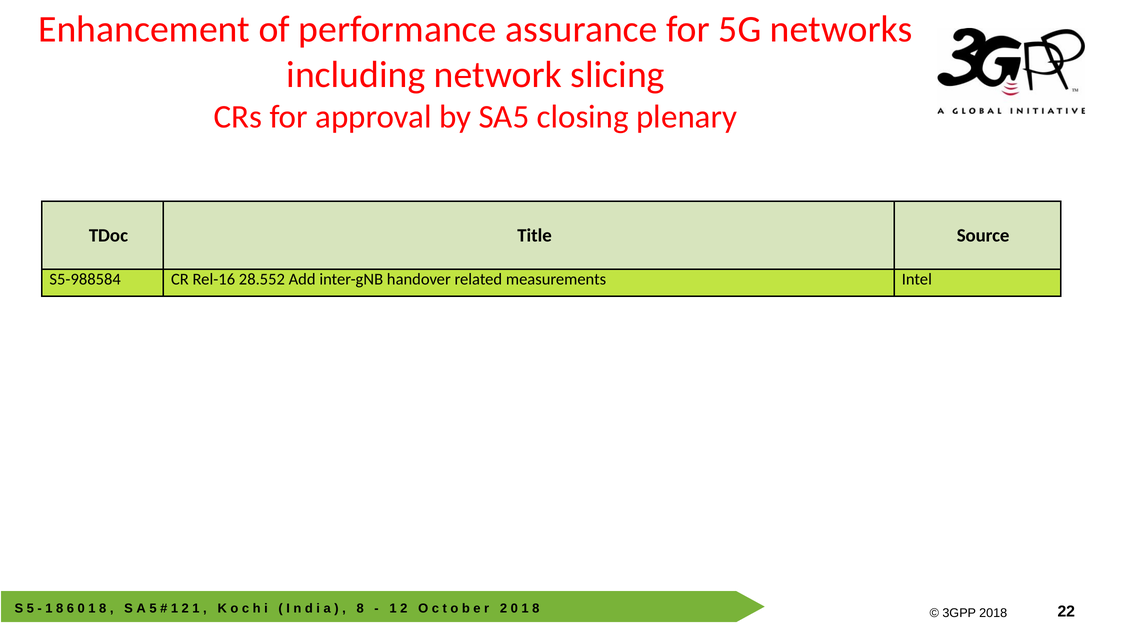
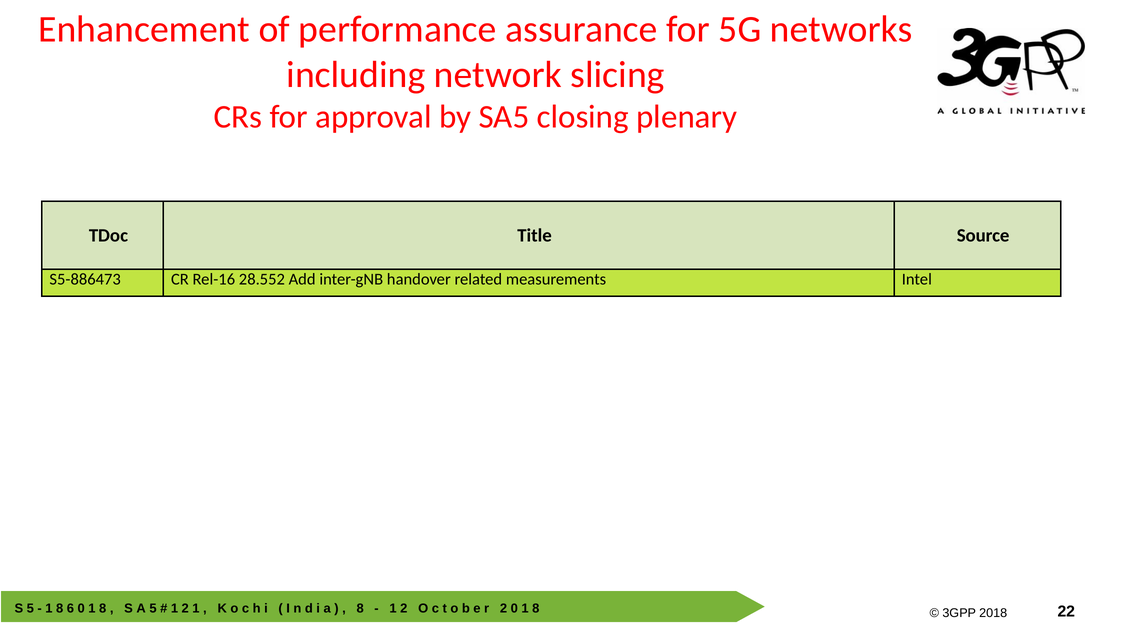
S5-988584: S5-988584 -> S5-886473
